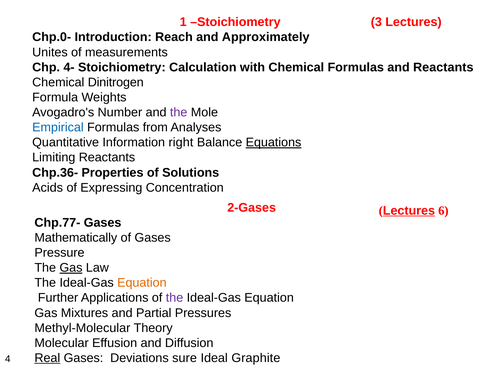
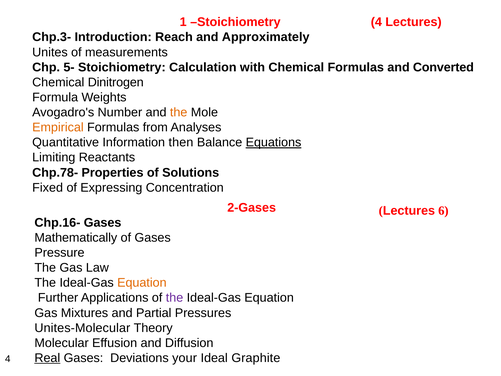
Stoichiometry 3: 3 -> 4
Chp.0-: Chp.0- -> Chp.3-
4-: 4- -> 5-
and Reactants: Reactants -> Converted
the at (179, 112) colour: purple -> orange
Empirical colour: blue -> orange
right: right -> then
Chp.36-: Chp.36- -> Chp.78-
Acids: Acids -> Fixed
Lectures at (409, 211) underline: present -> none
Chp.77-: Chp.77- -> Chp.16-
Gas at (71, 268) underline: present -> none
Methyl-Molecular: Methyl-Molecular -> Unites-Molecular
sure: sure -> your
